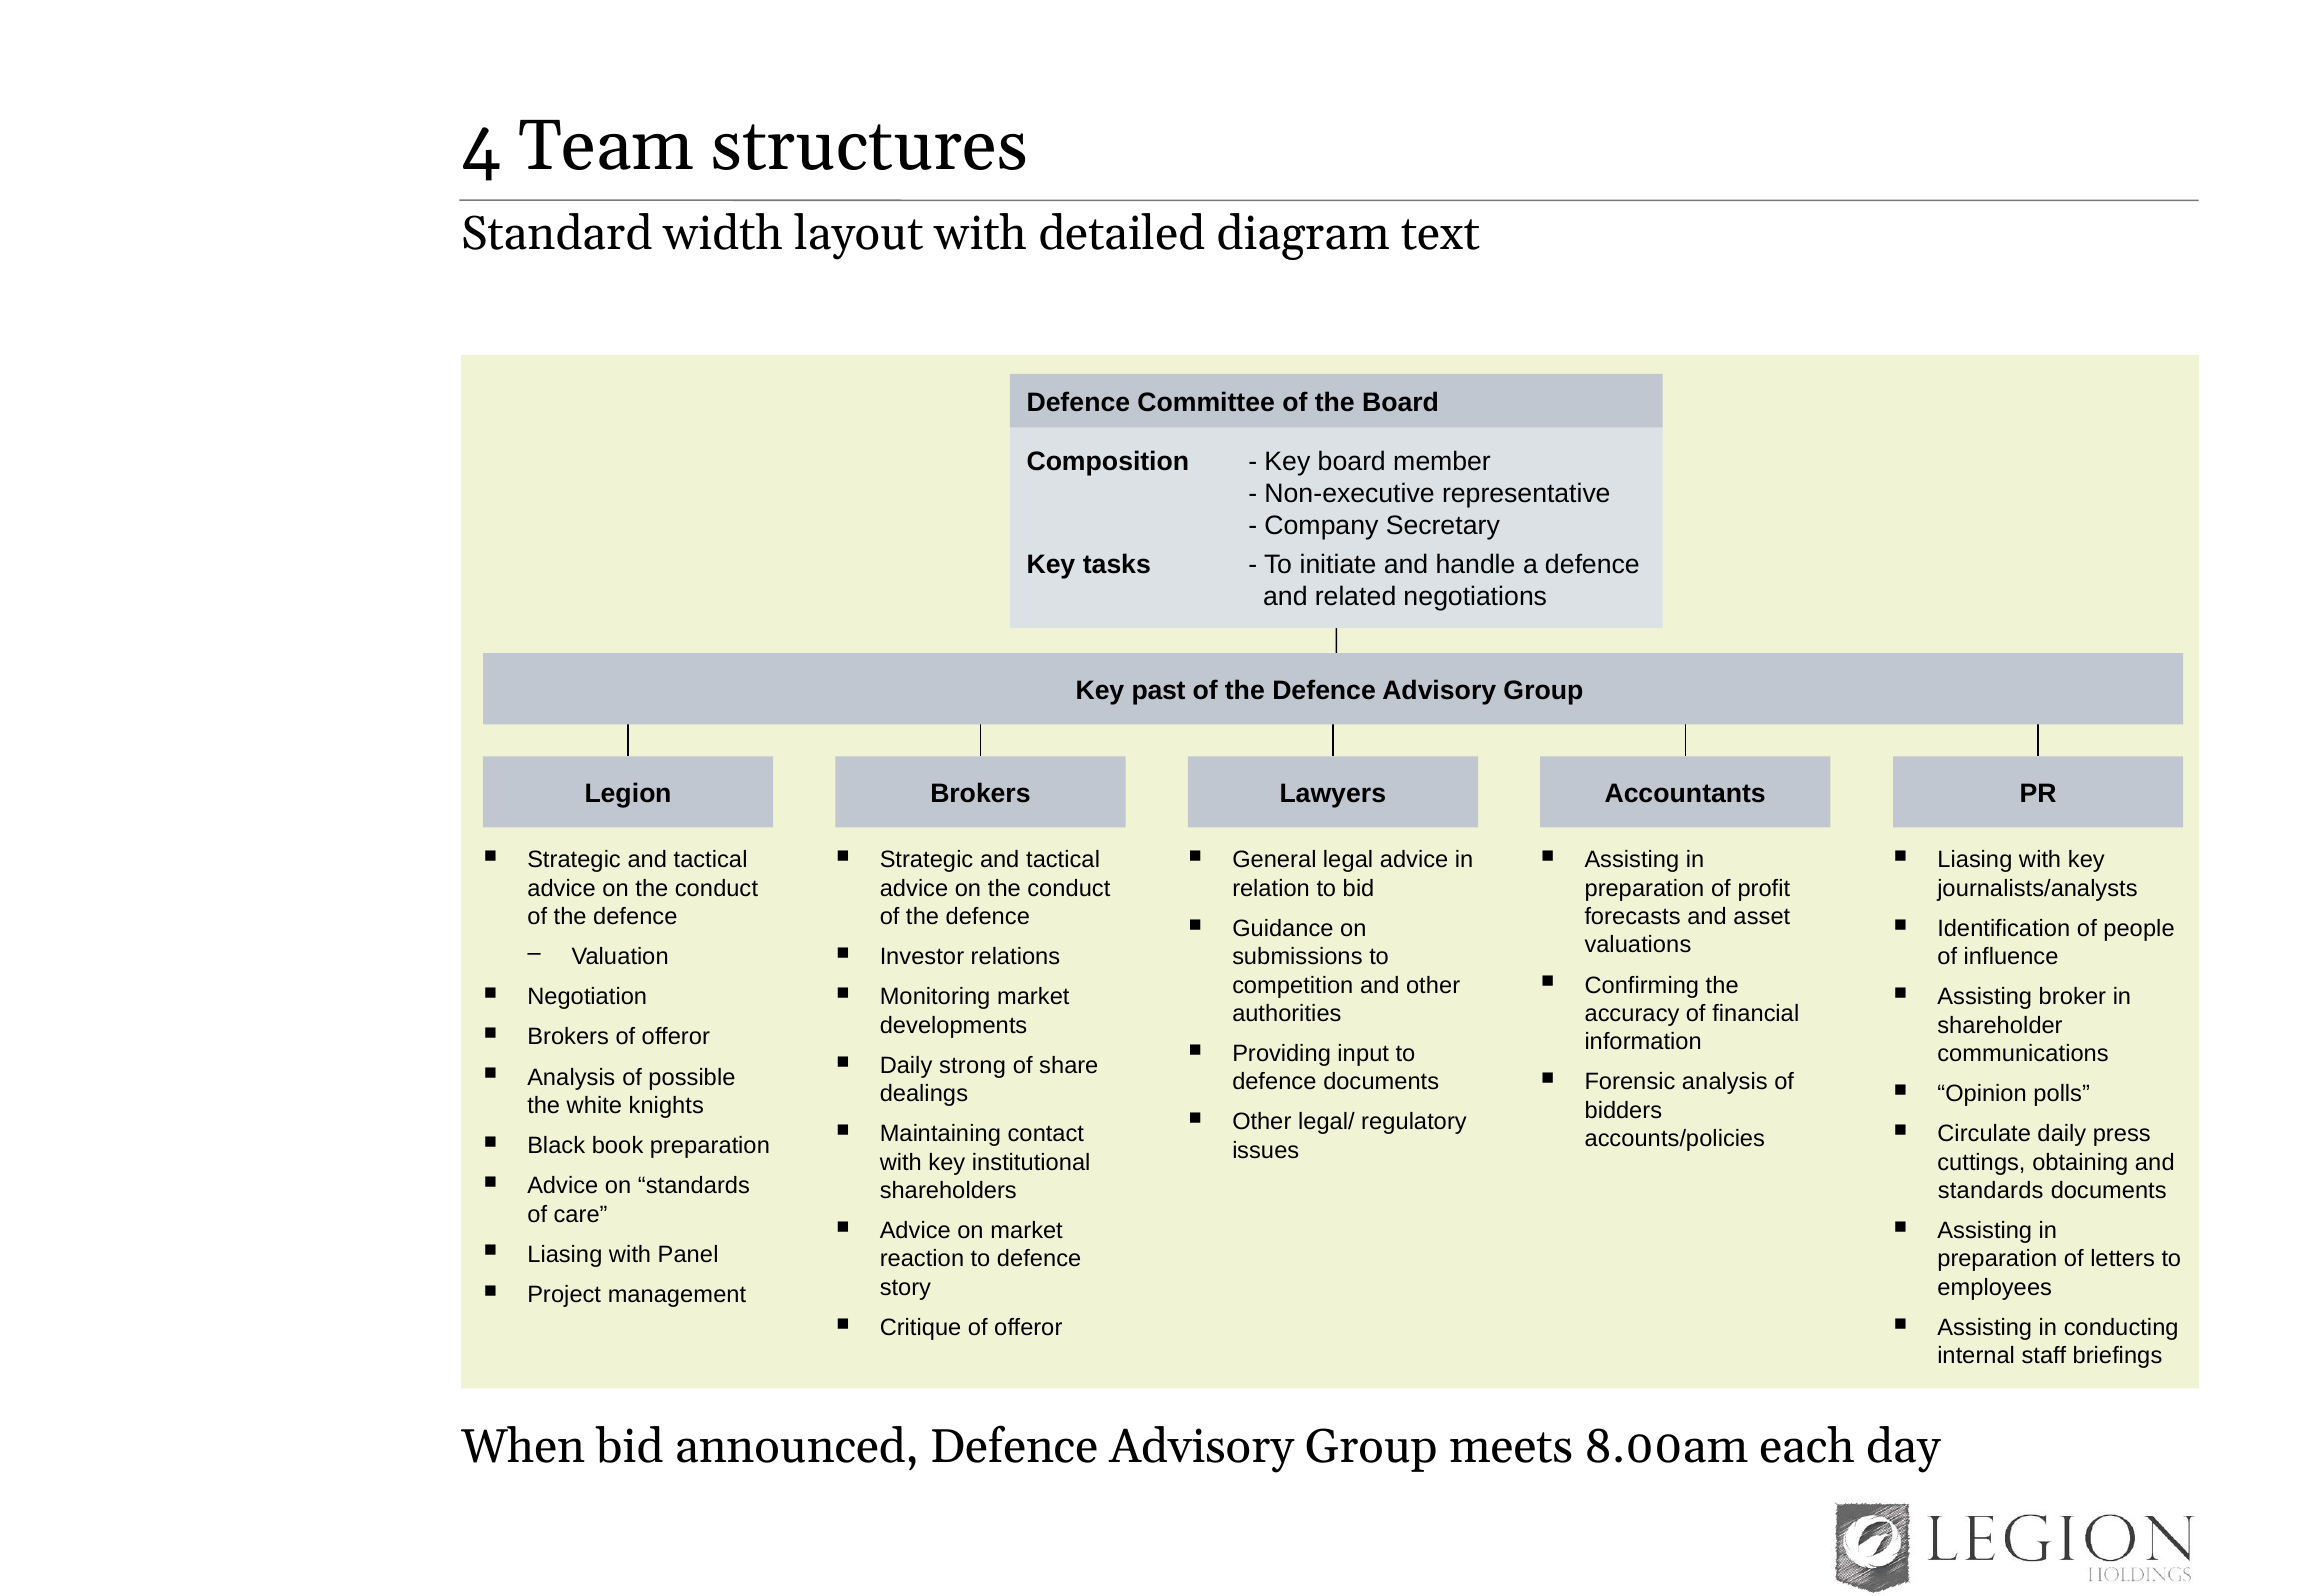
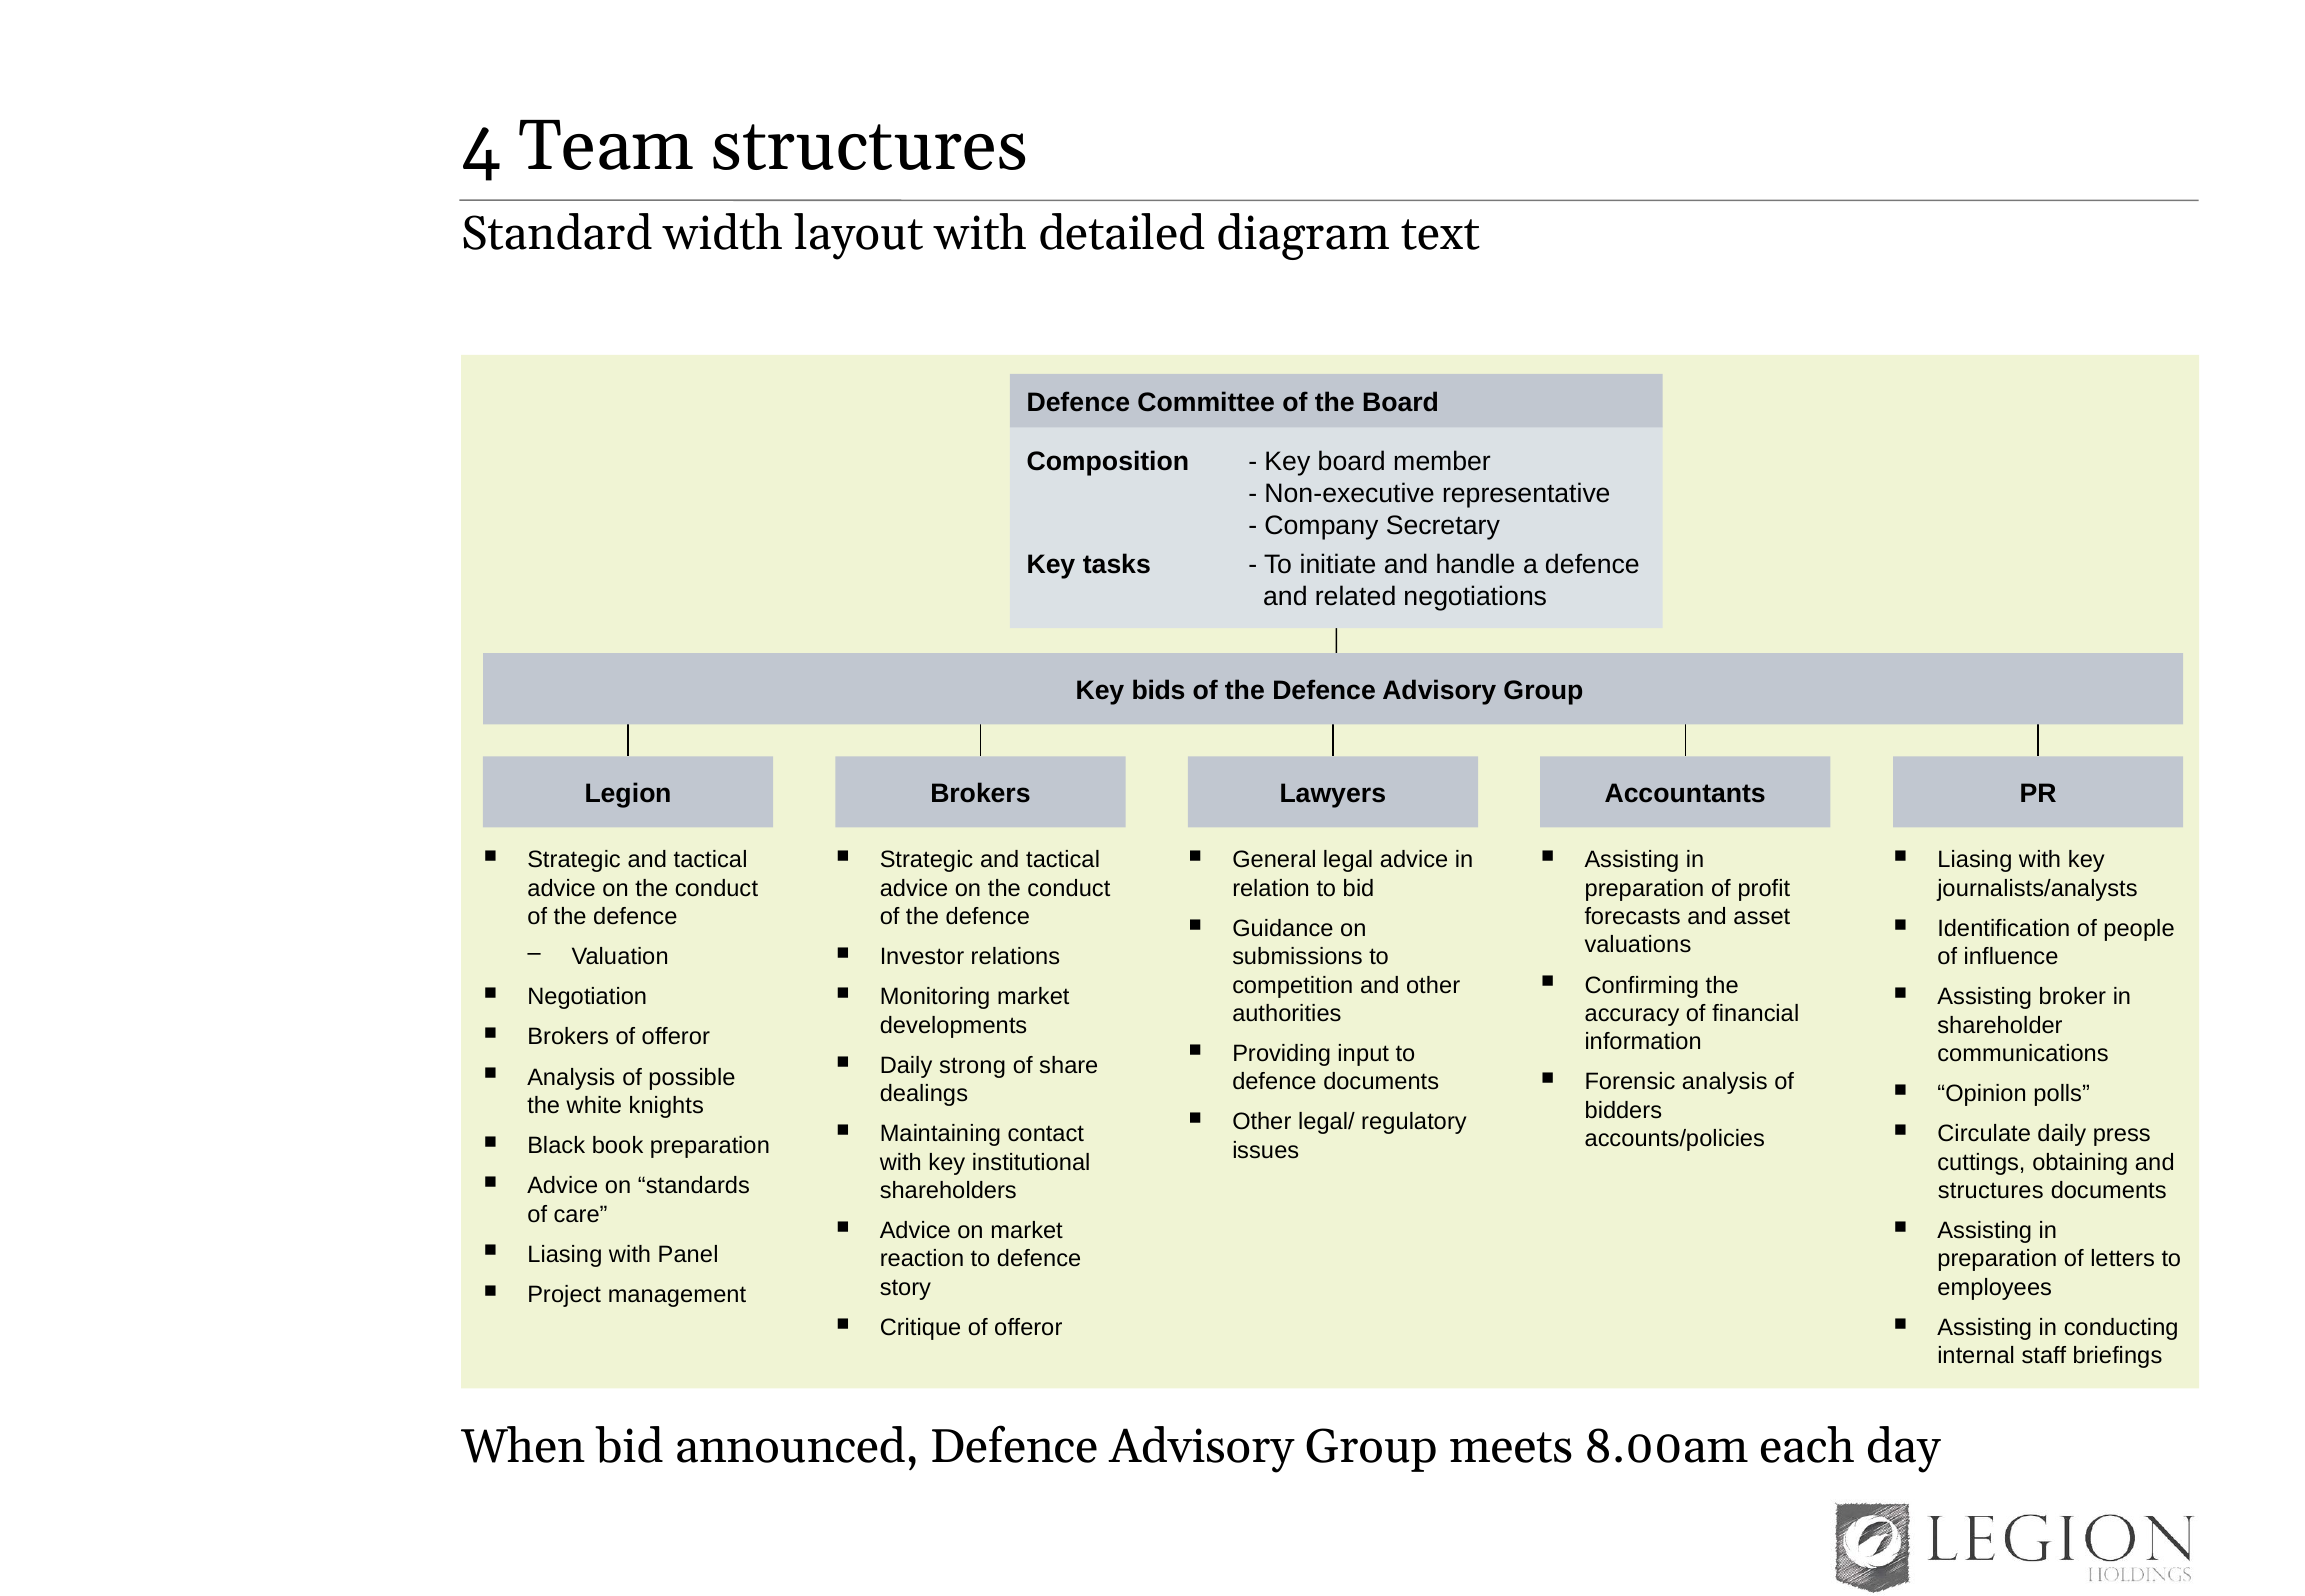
past: past -> bids
standards at (1991, 1191): standards -> structures
